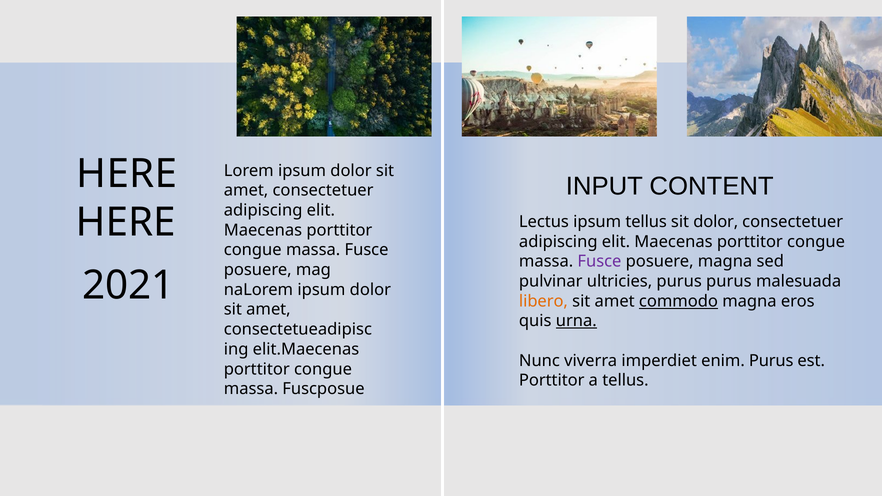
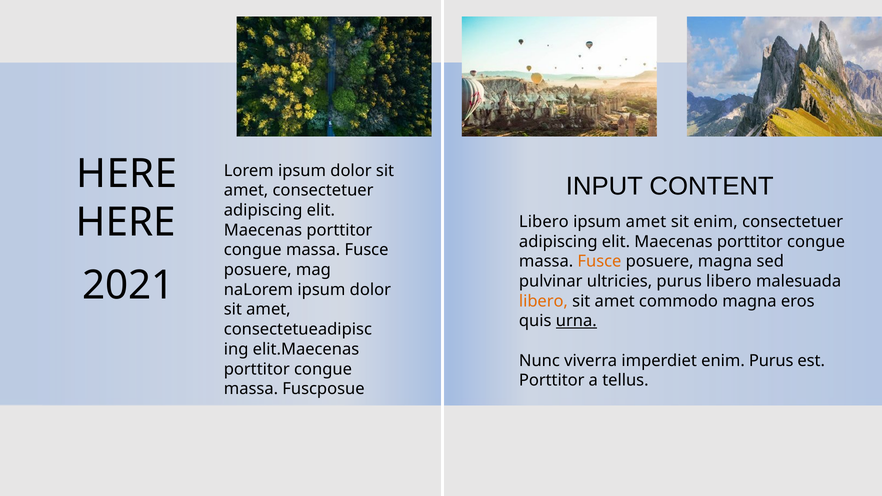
Lectus at (544, 222): Lectus -> Libero
ipsum tellus: tellus -> amet
sit dolor: dolor -> enim
Fusce at (599, 262) colour: purple -> orange
purus purus: purus -> libero
commodo underline: present -> none
